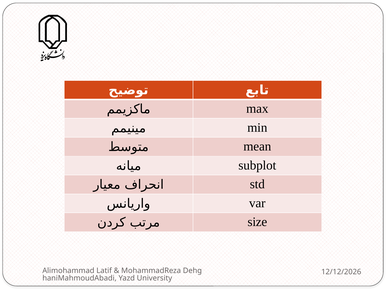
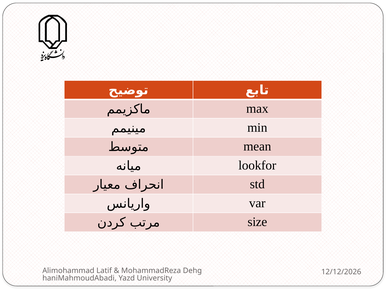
subplot: subplot -> lookfor
